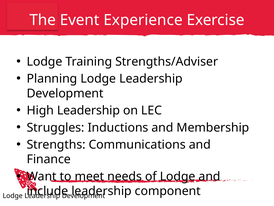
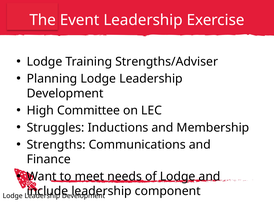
Event Experience: Experience -> Leadership
High Leadership: Leadership -> Committee
